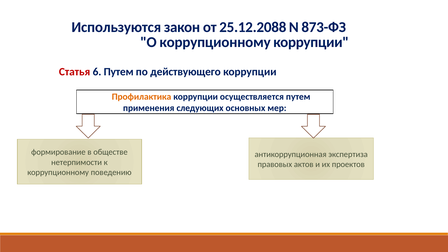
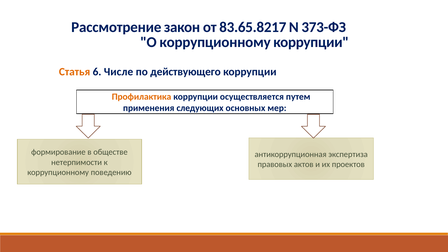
Используются: Используются -> Рассмотрение
25.12.2088: 25.12.2088 -> 83.65.8217
873-ФЗ: 873-ФЗ -> 373-ФЗ
Статья colour: red -> orange
6 Путем: Путем -> Числе
